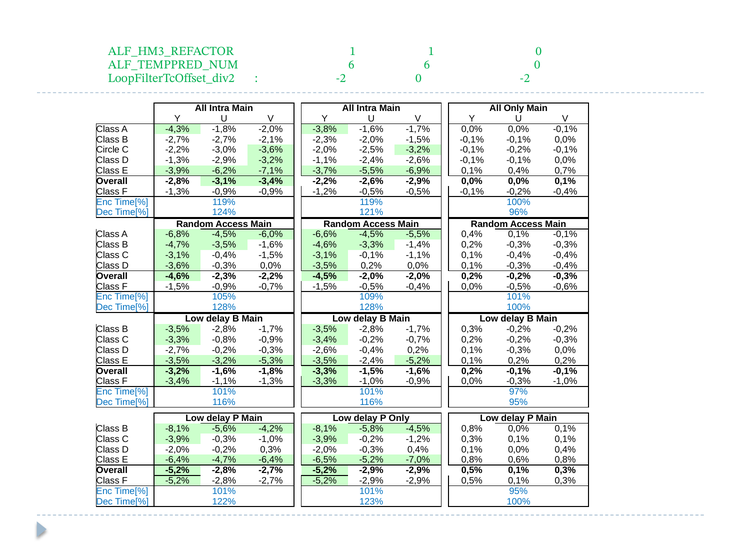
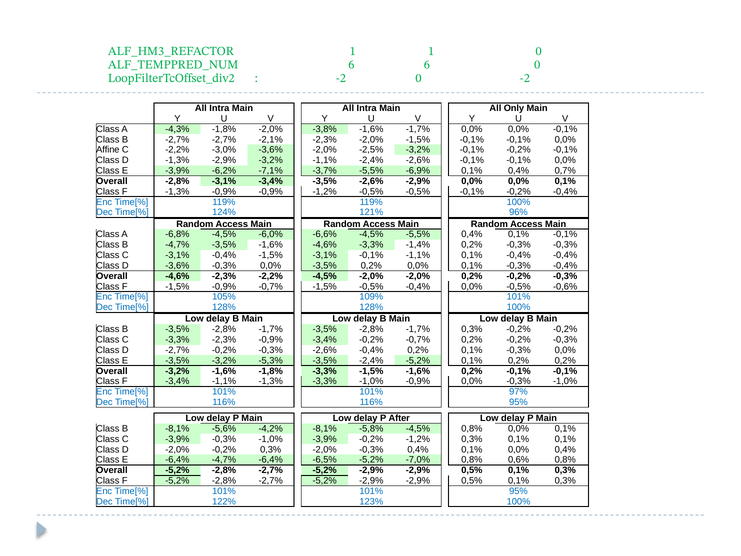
Circle: Circle -> Affine
-3,4% -2,2%: -2,2% -> -3,5%
-3,3% -0,8%: -0,8% -> -2,3%
P Only: Only -> After
